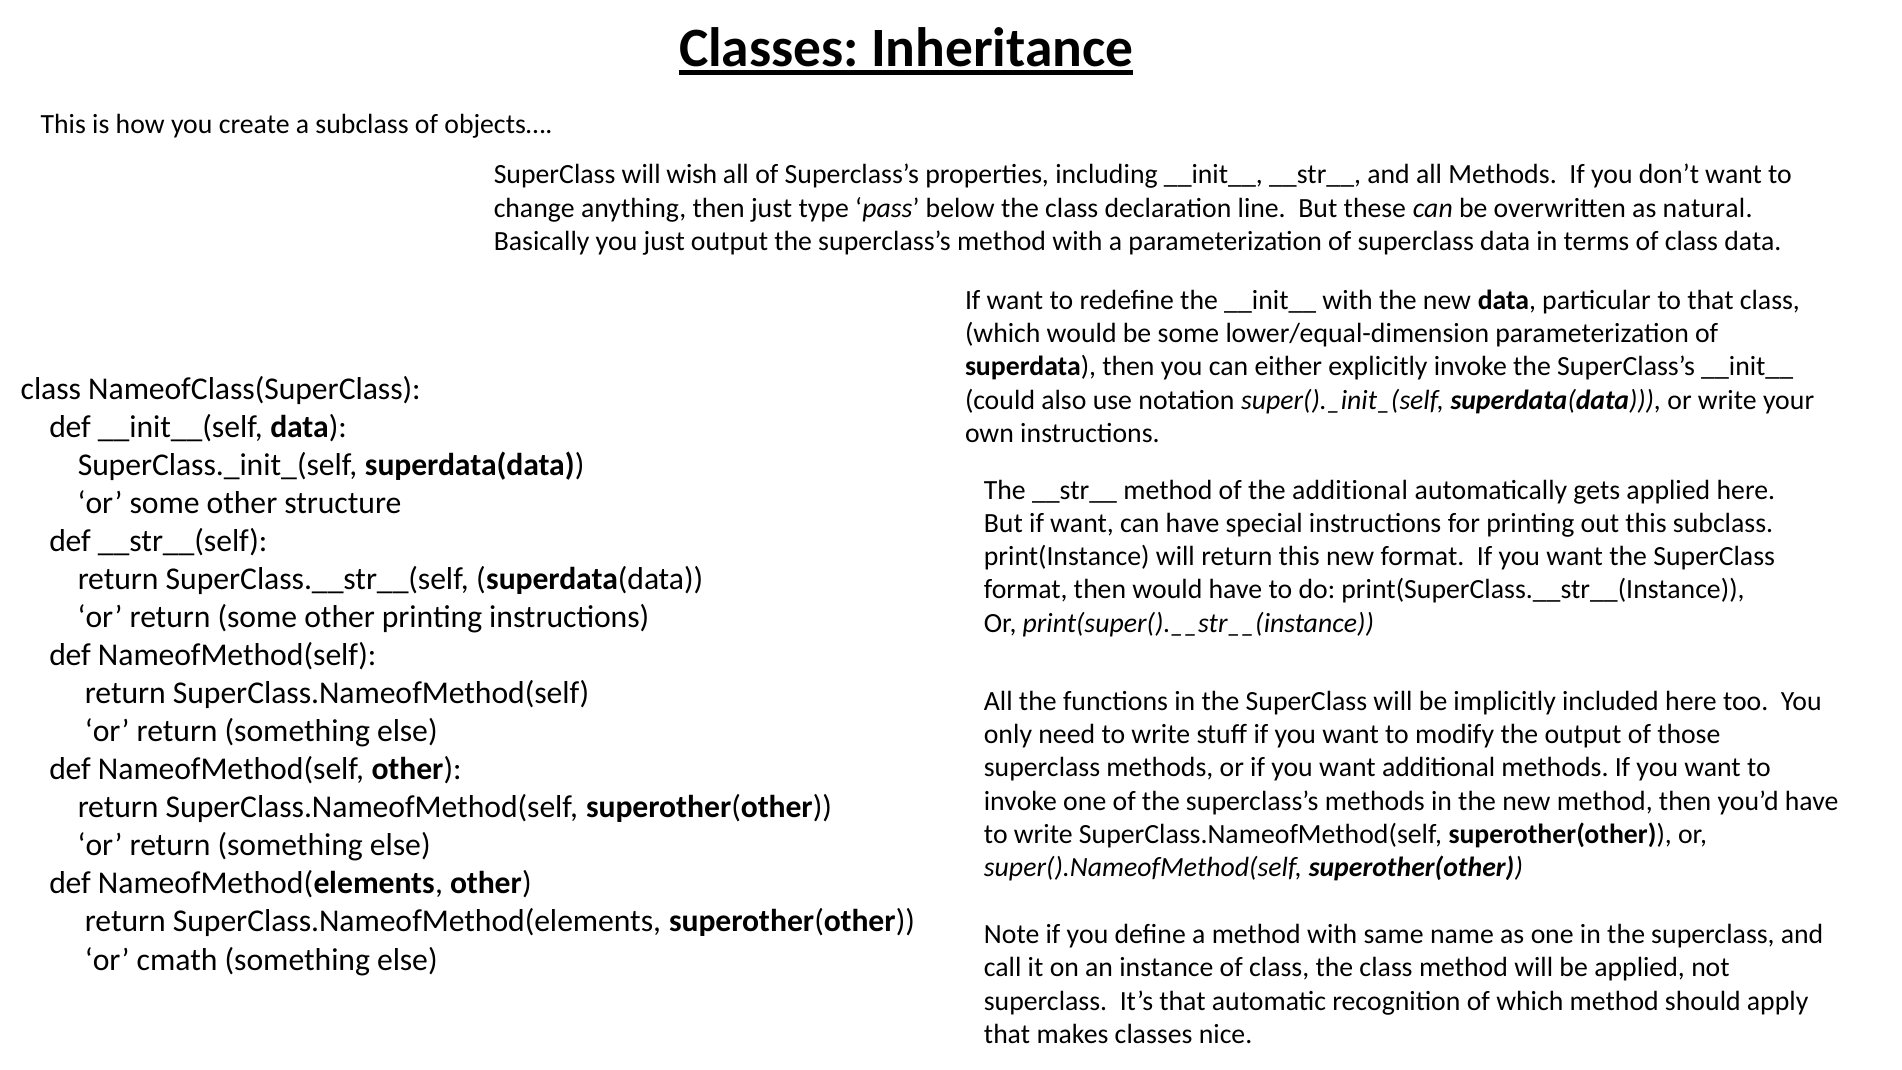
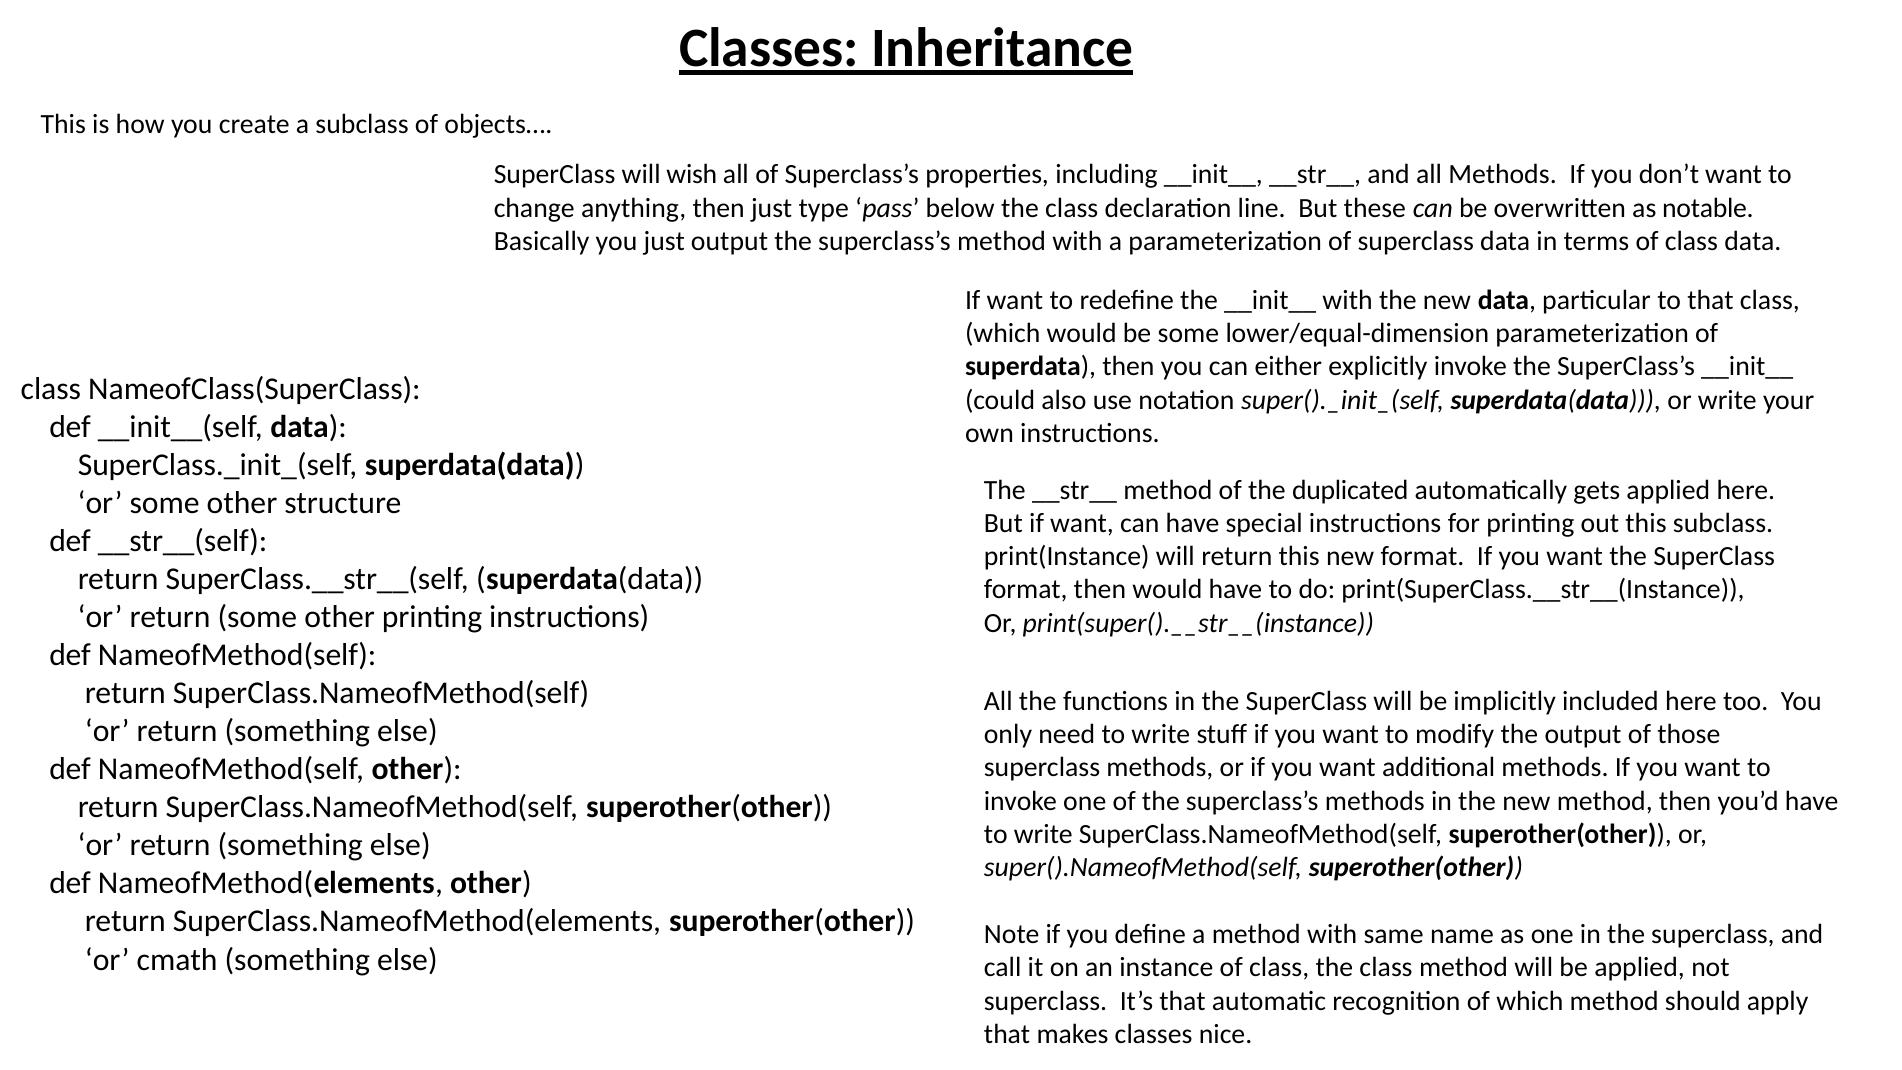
natural: natural -> notable
the additional: additional -> duplicated
